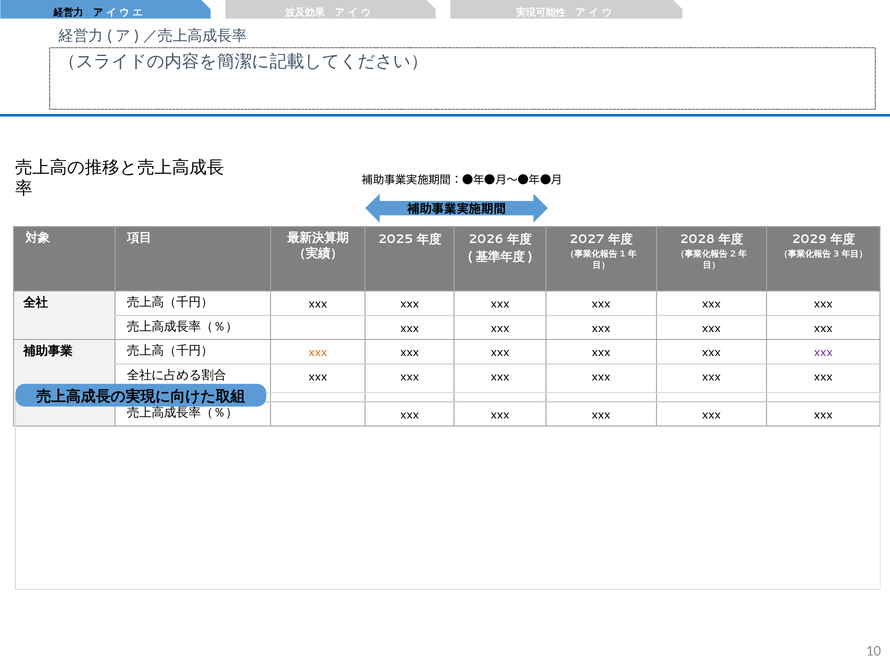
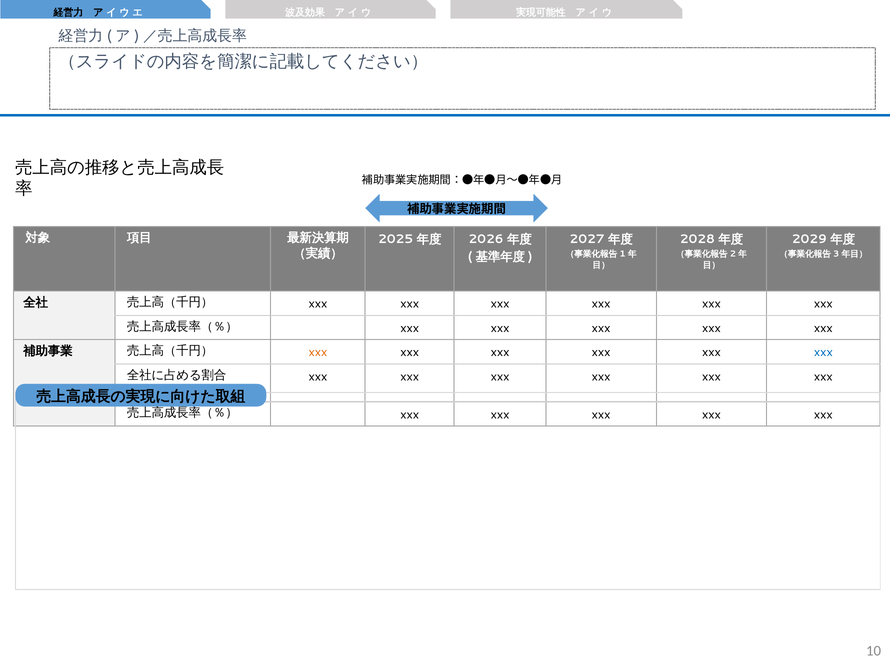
xxx at (823, 352) colour: purple -> blue
